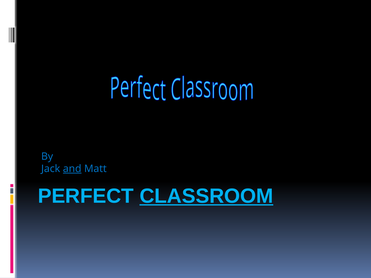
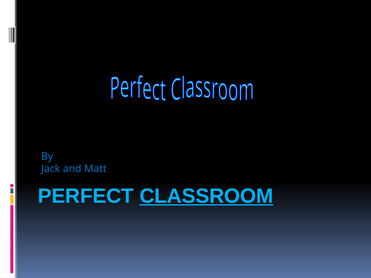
and underline: present -> none
